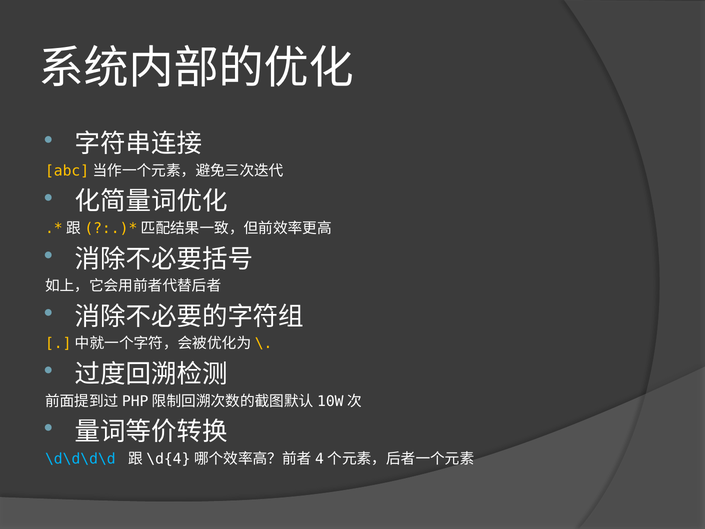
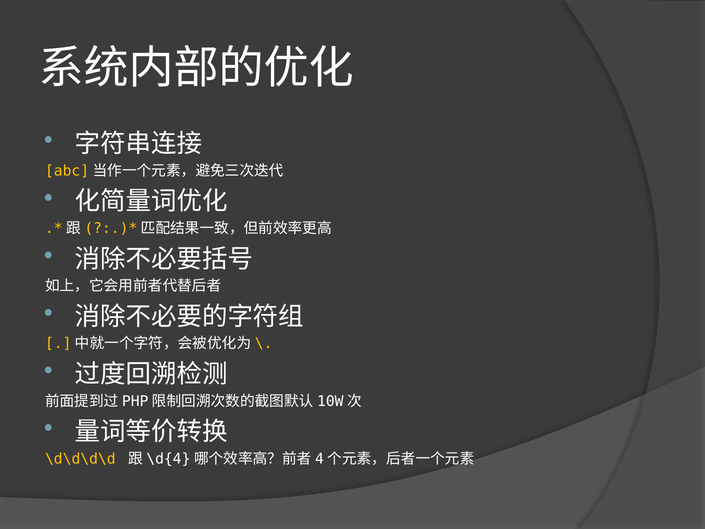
\d\d\d\d colour: light blue -> yellow
